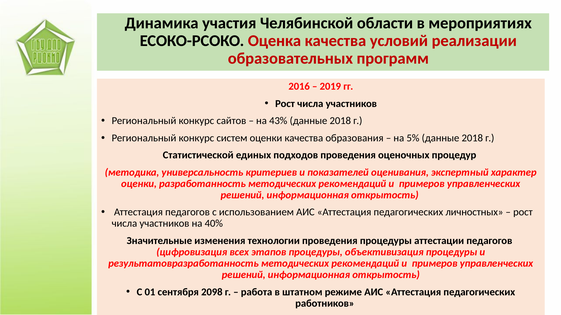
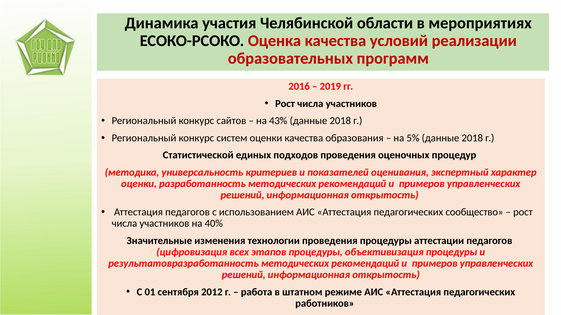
личностных: личностных -> сообщество
2098: 2098 -> 2012
